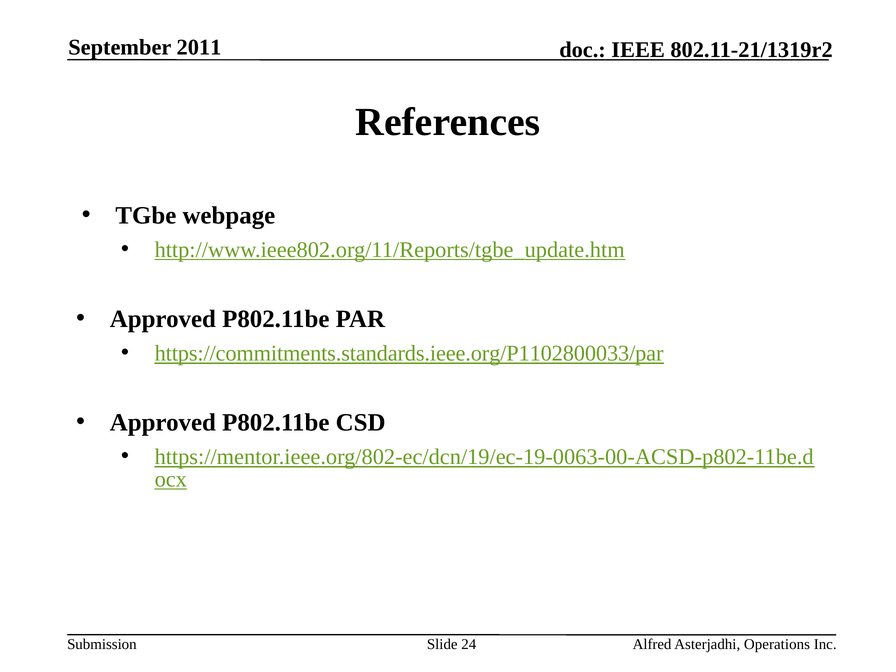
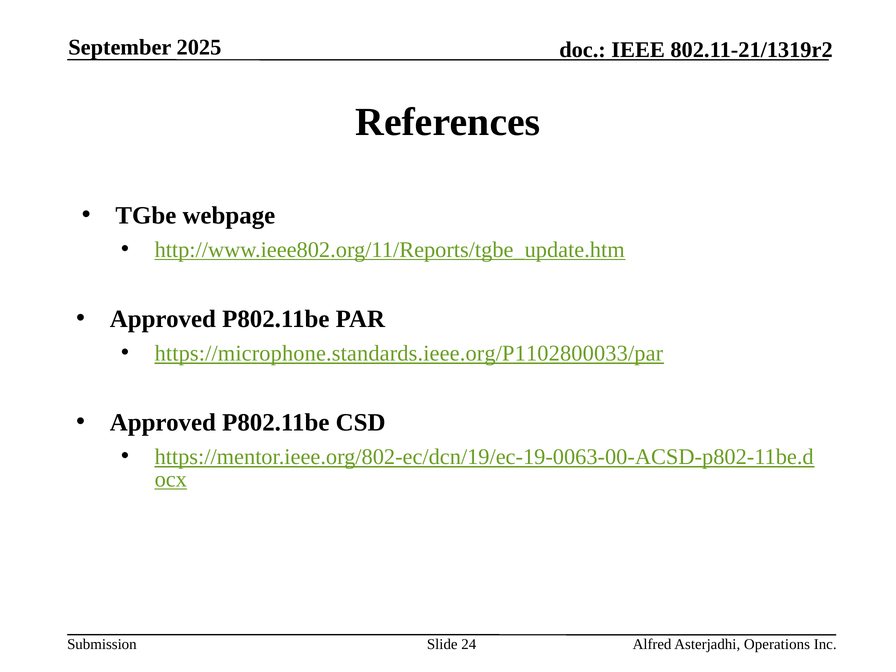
2011: 2011 -> 2025
https://commitments.standards.ieee.org/P1102800033/par: https://commitments.standards.ieee.org/P1102800033/par -> https://microphone.standards.ieee.org/P1102800033/par
